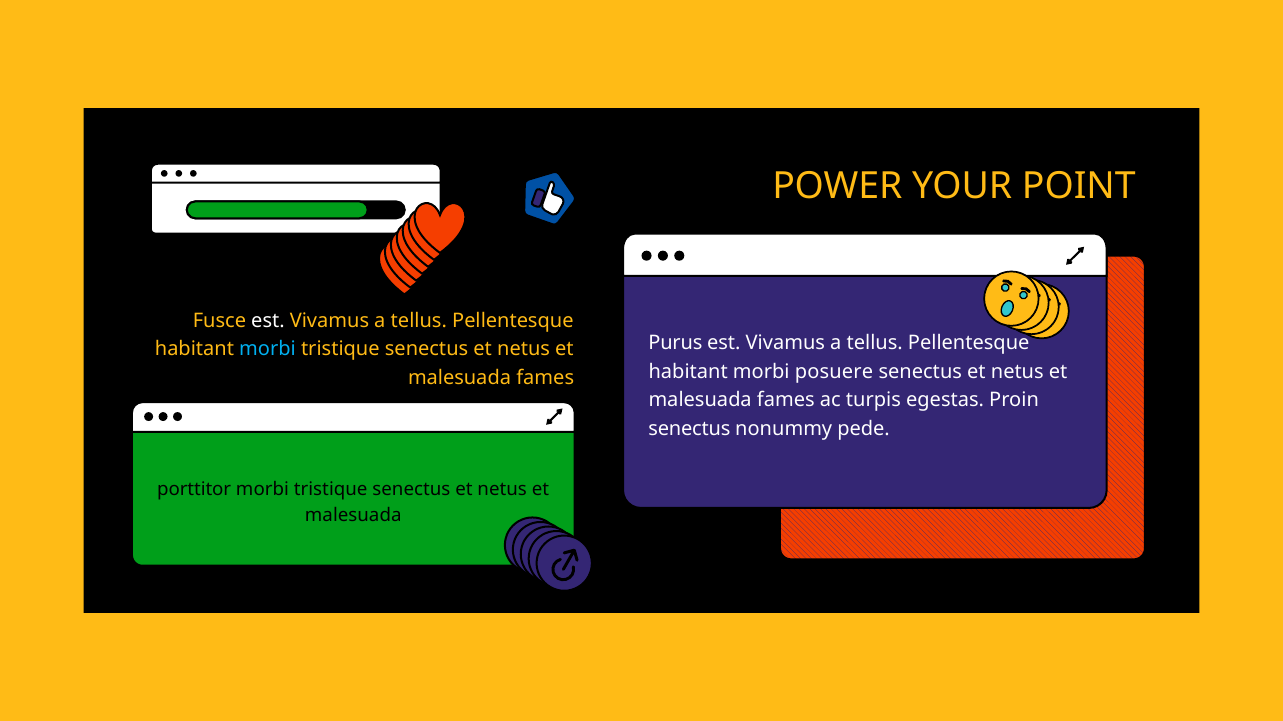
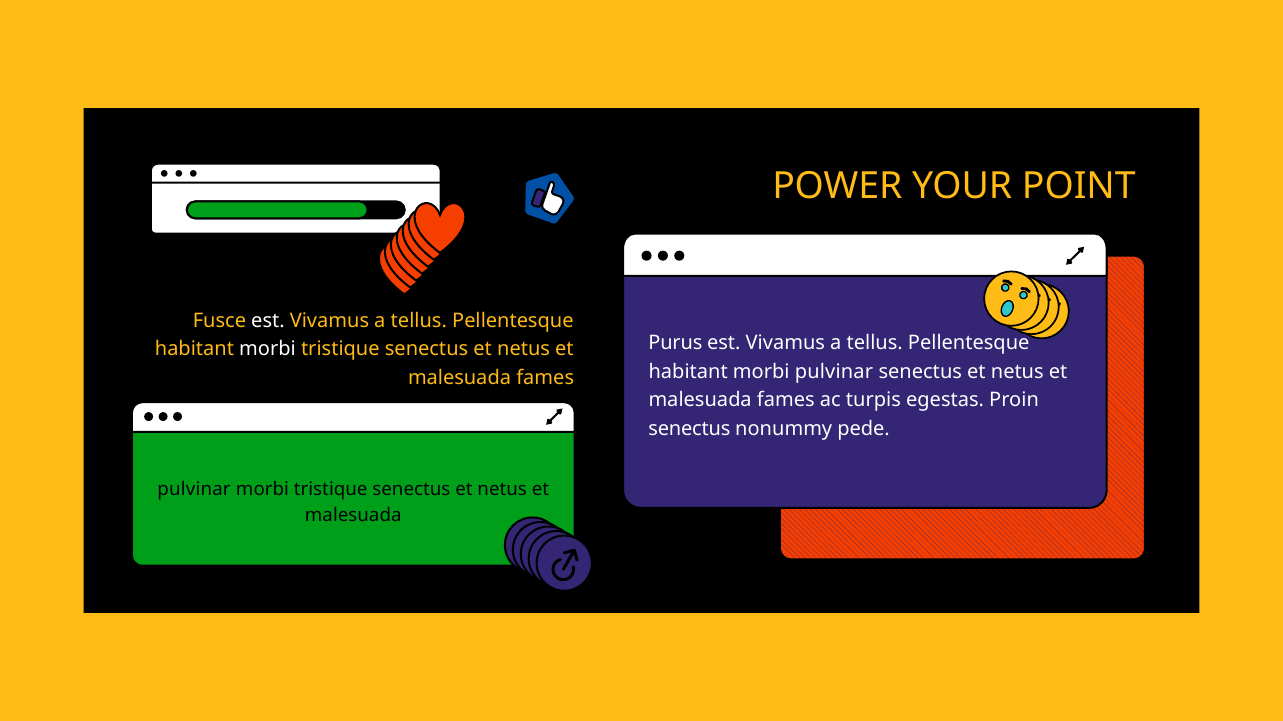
morbi at (268, 350) colour: light blue -> white
morbi posuere: posuere -> pulvinar
porttitor at (194, 489): porttitor -> pulvinar
